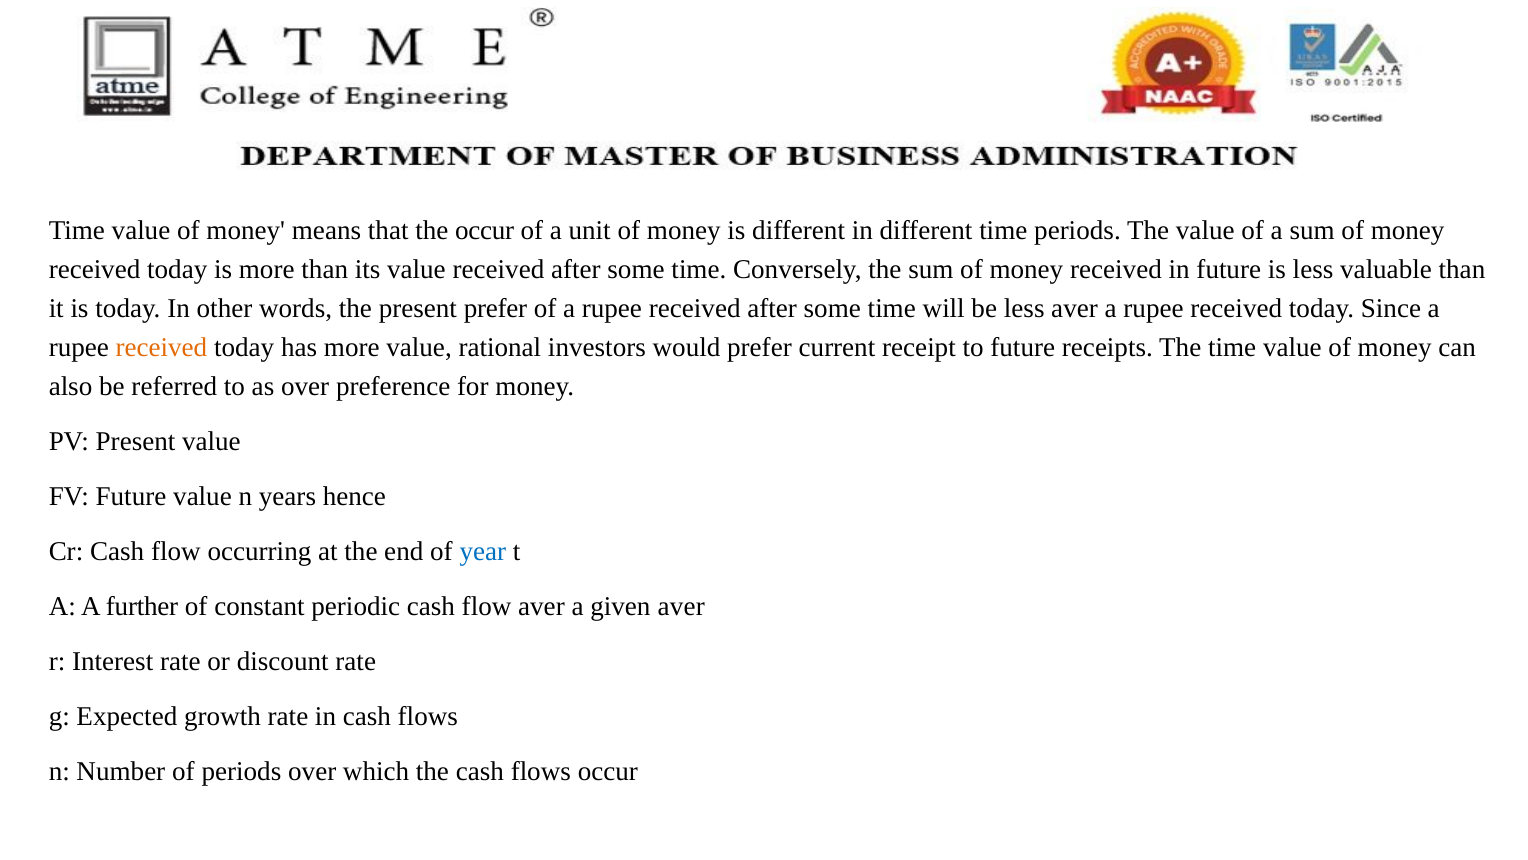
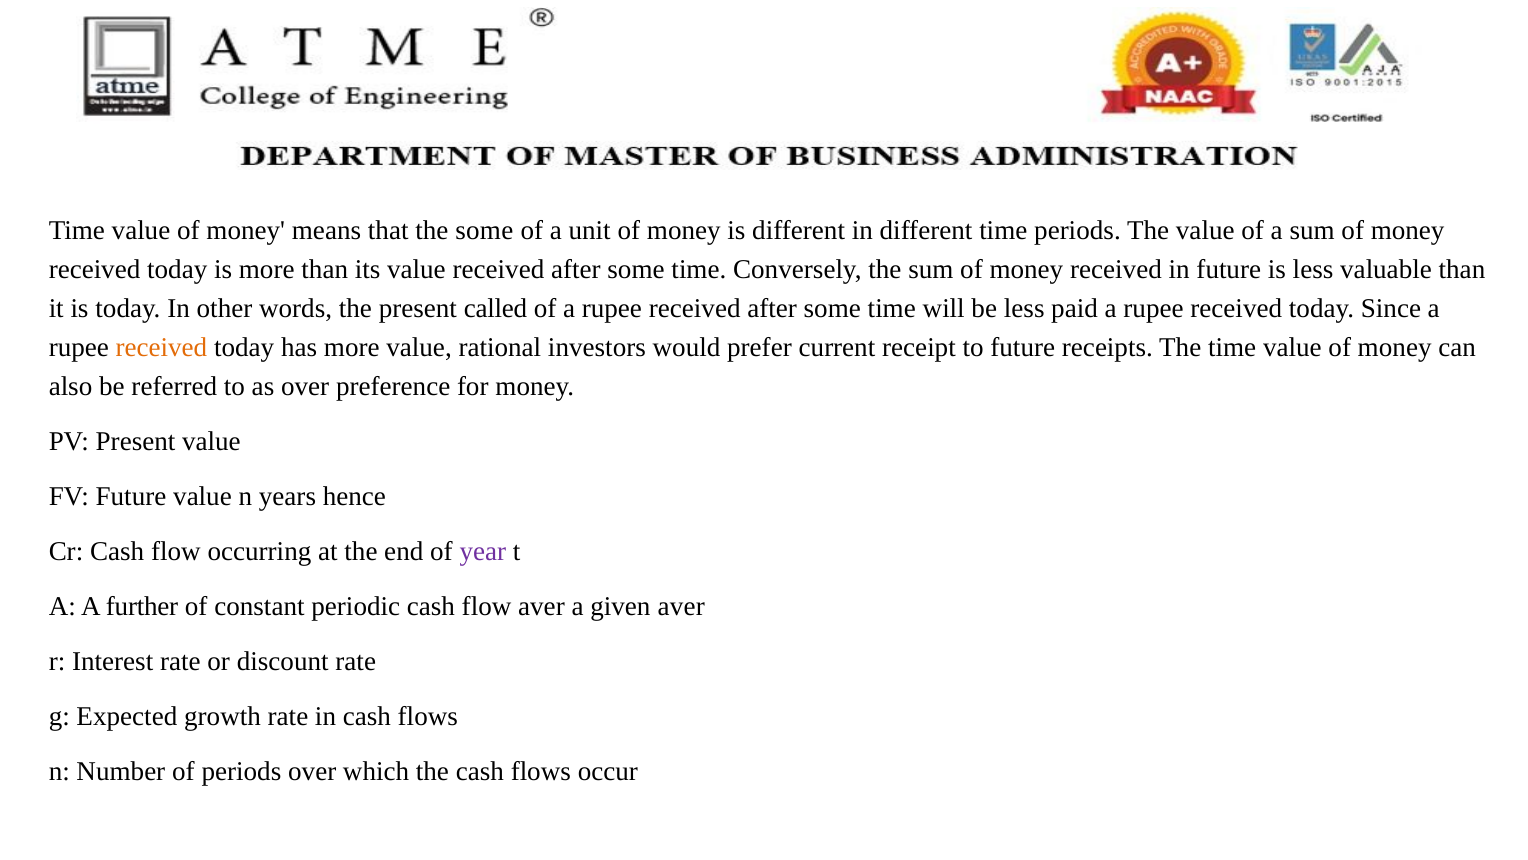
the occur: occur -> some
present prefer: prefer -> called
less aver: aver -> paid
year colour: blue -> purple
